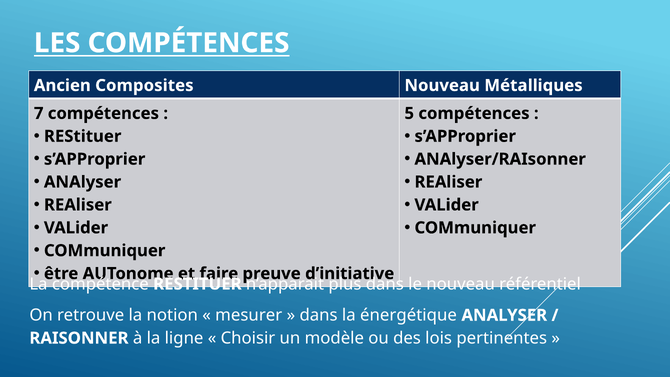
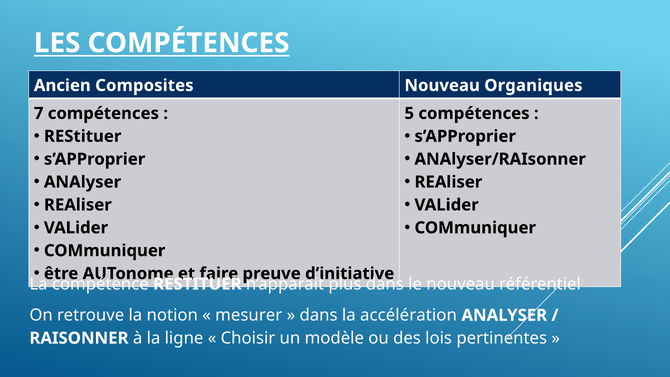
Métalliques: Métalliques -> Organiques
énergétique: énergétique -> accélération
